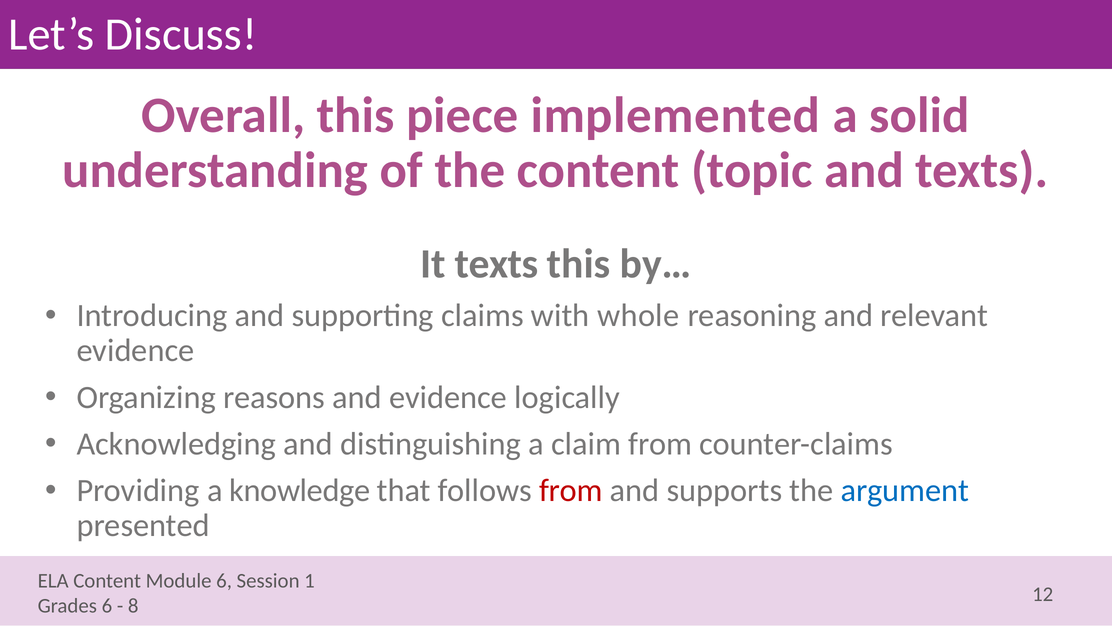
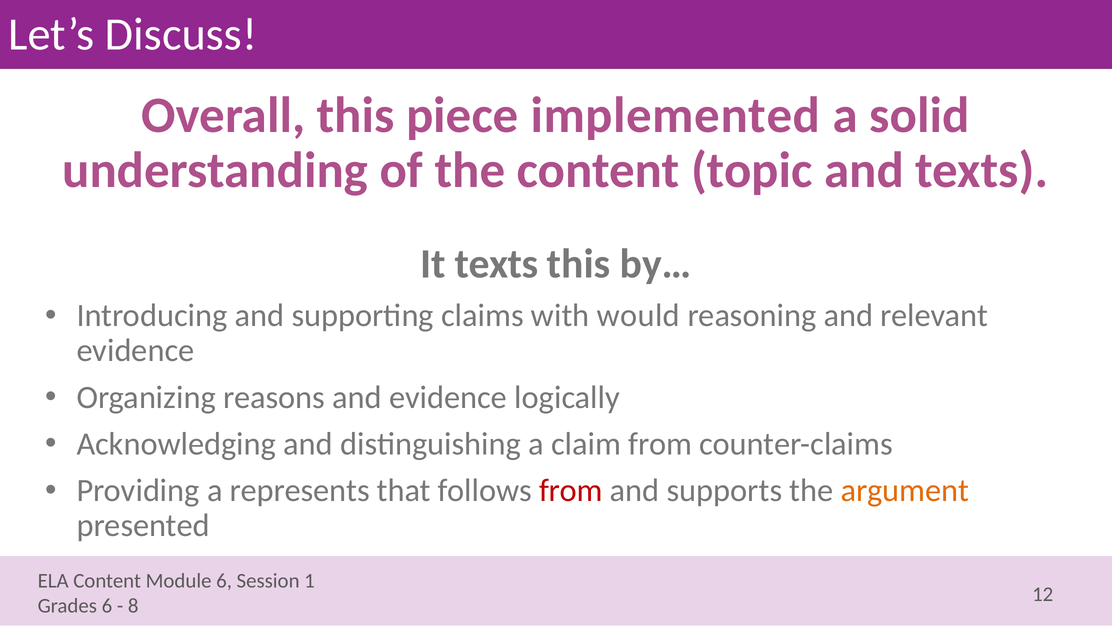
whole: whole -> would
knowledge: knowledge -> represents
argument colour: blue -> orange
